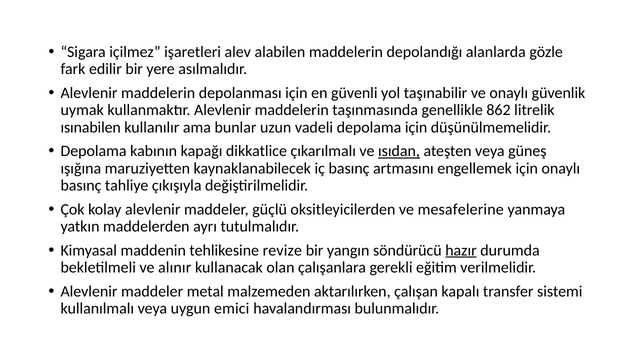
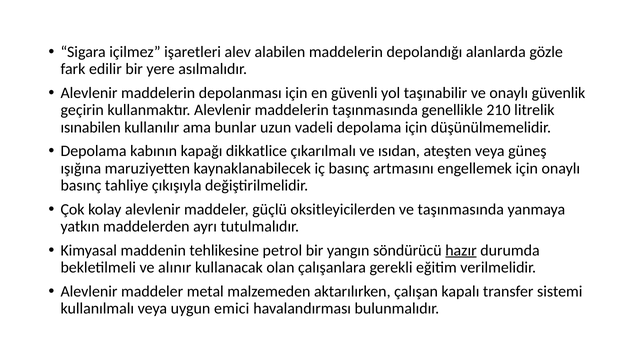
uymak: uymak -> geçirin
862: 862 -> 210
ısıdan underline: present -> none
ve mesafelerine: mesafelerine -> taşınmasında
revize: revize -> petrol
